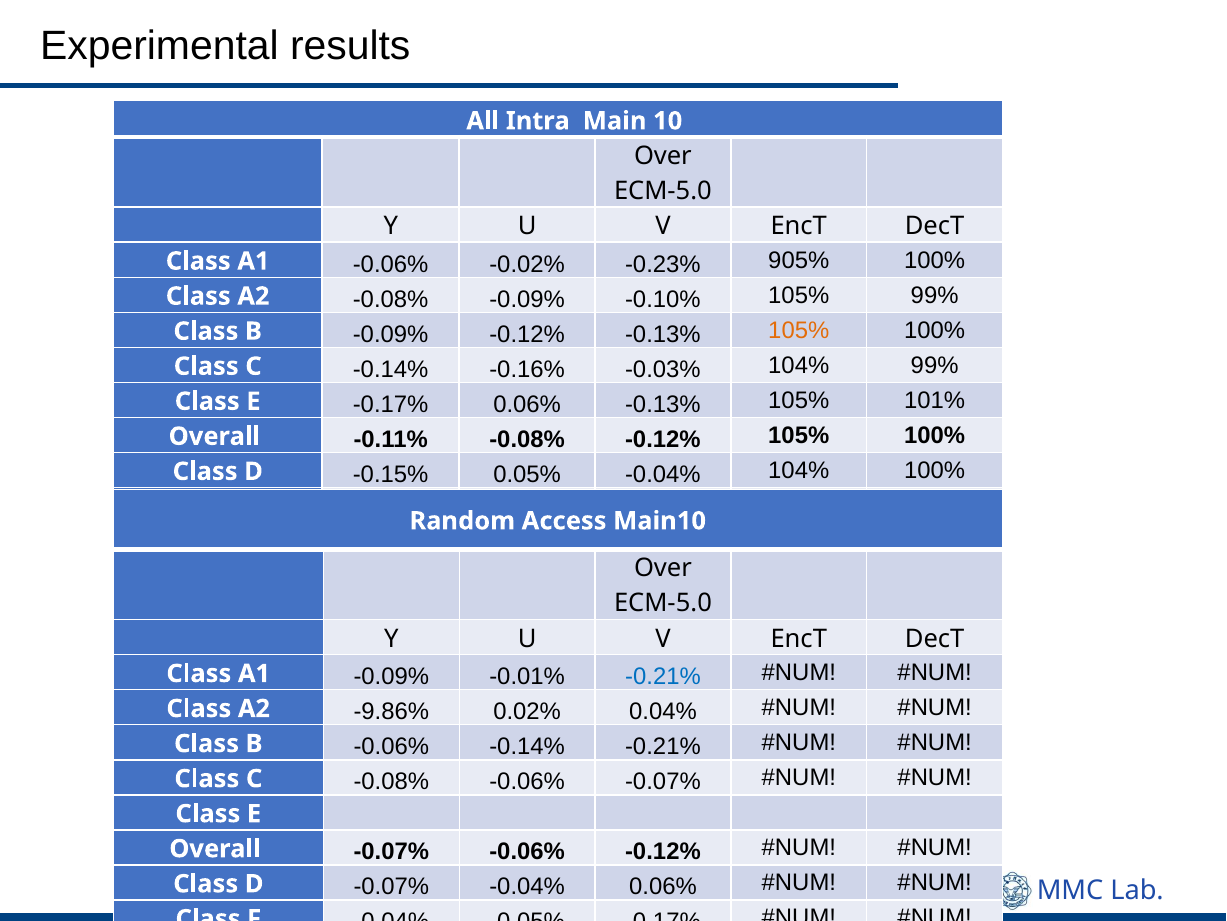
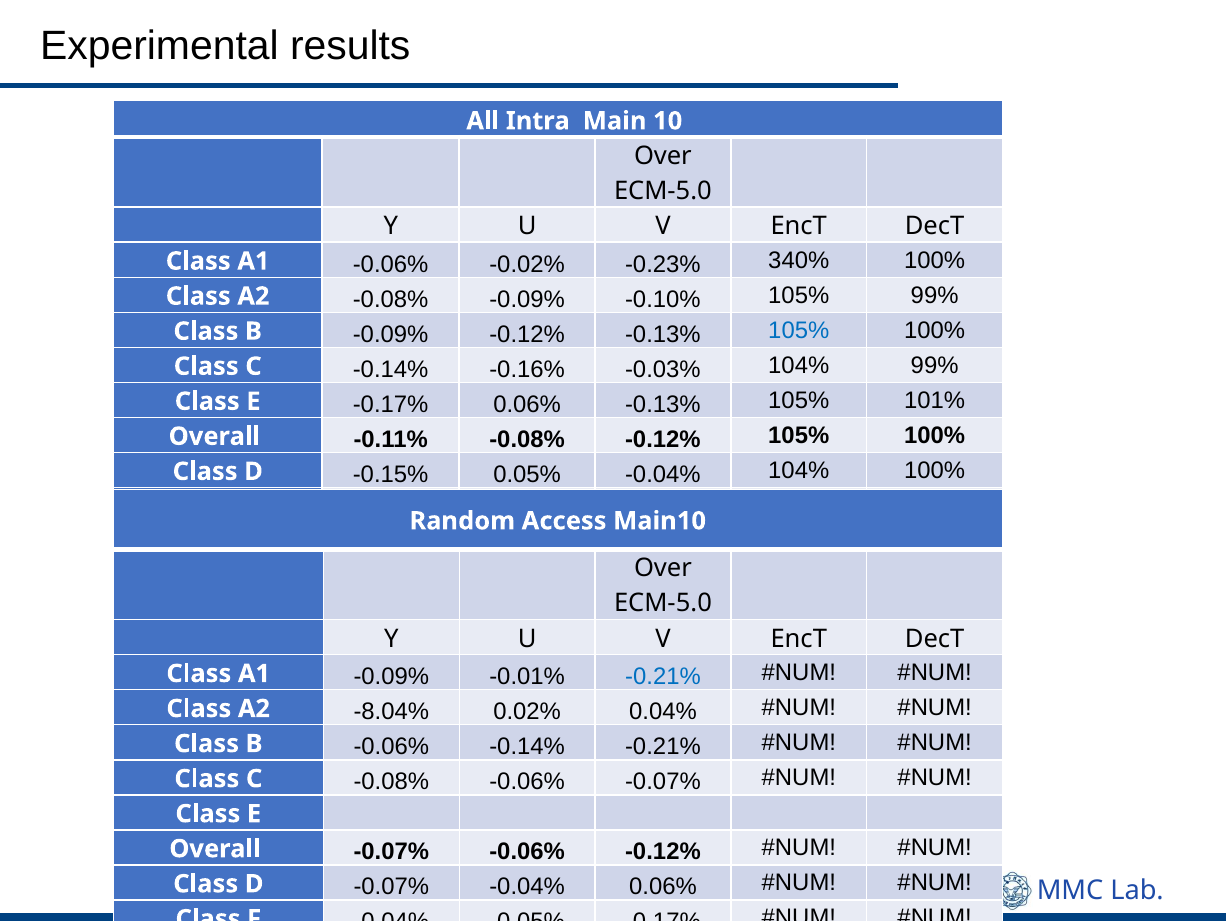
905%: 905% -> 340%
105% at (799, 330) colour: orange -> blue
-9.86%: -9.86% -> -8.04%
